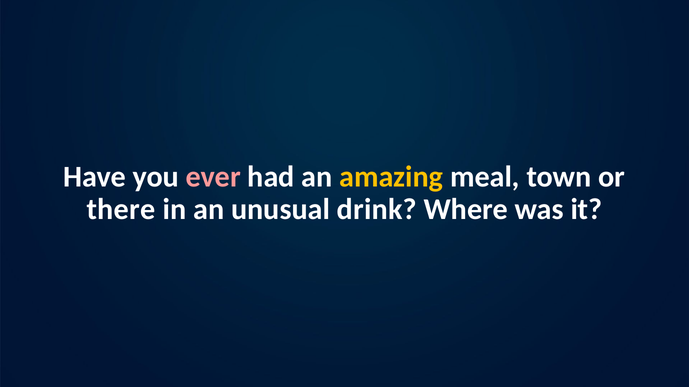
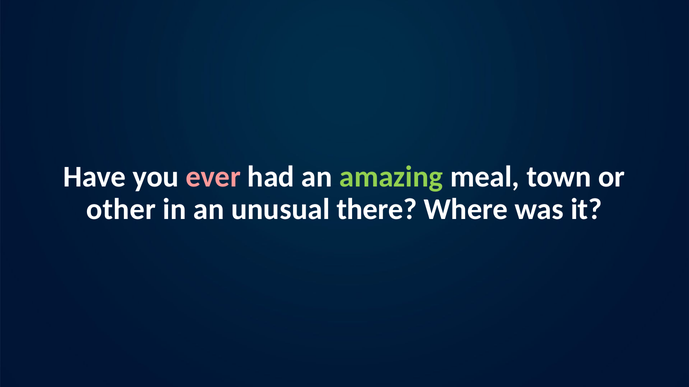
amazing colour: yellow -> light green
there: there -> other
drink: drink -> there
